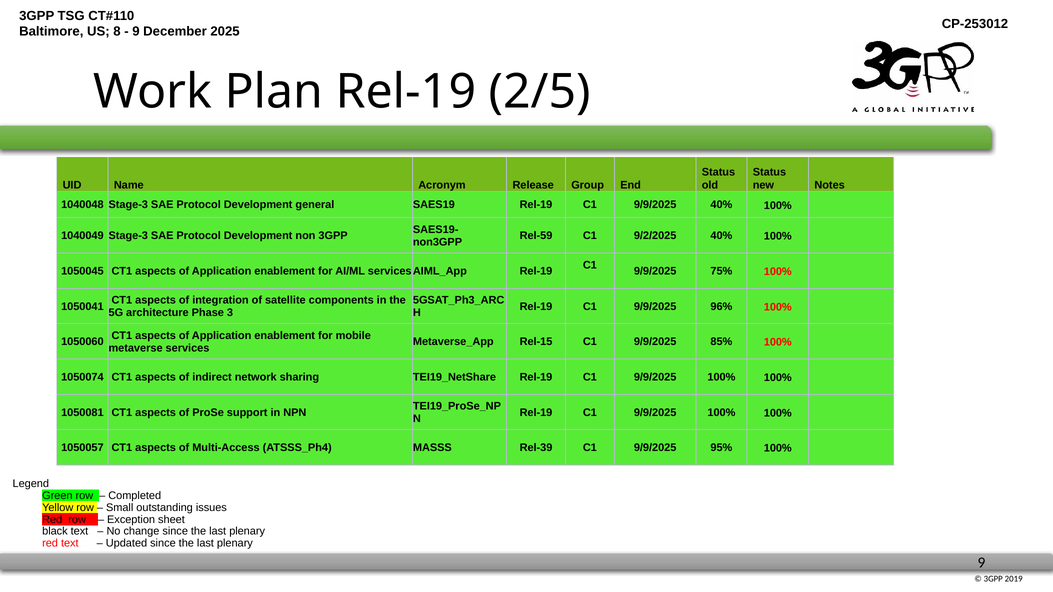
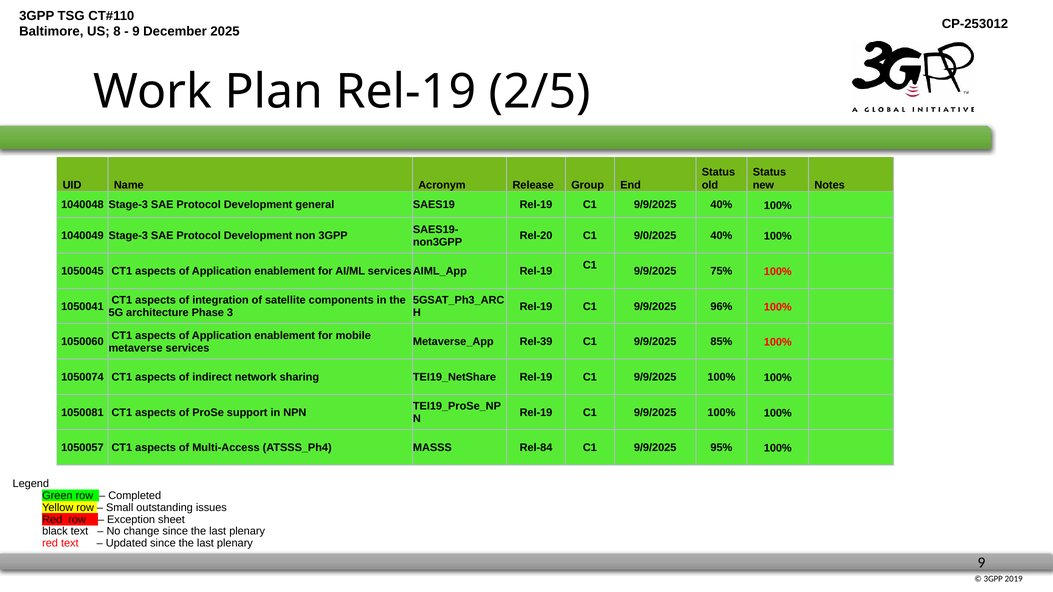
Rel-59: Rel-59 -> Rel-20
9/2/2025: 9/2/2025 -> 9/0/2025
Rel-15: Rel-15 -> Rel-39
Rel-39: Rel-39 -> Rel-84
